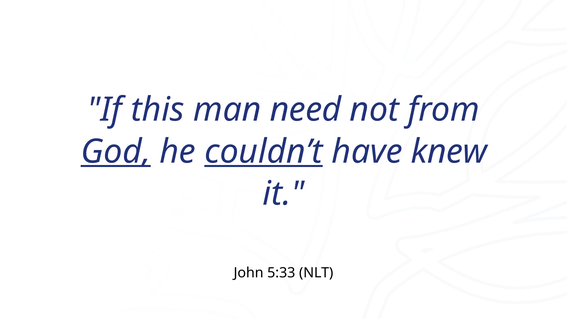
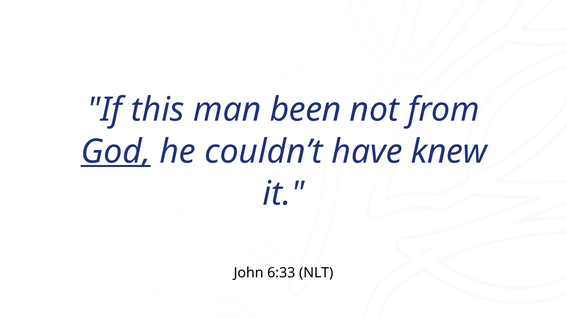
need: need -> been
couldn’t underline: present -> none
5:33: 5:33 -> 6:33
